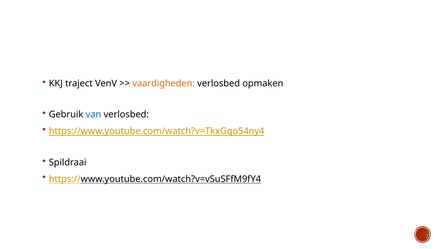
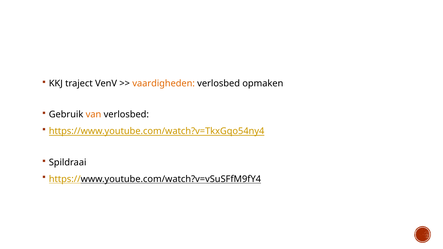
van colour: blue -> orange
